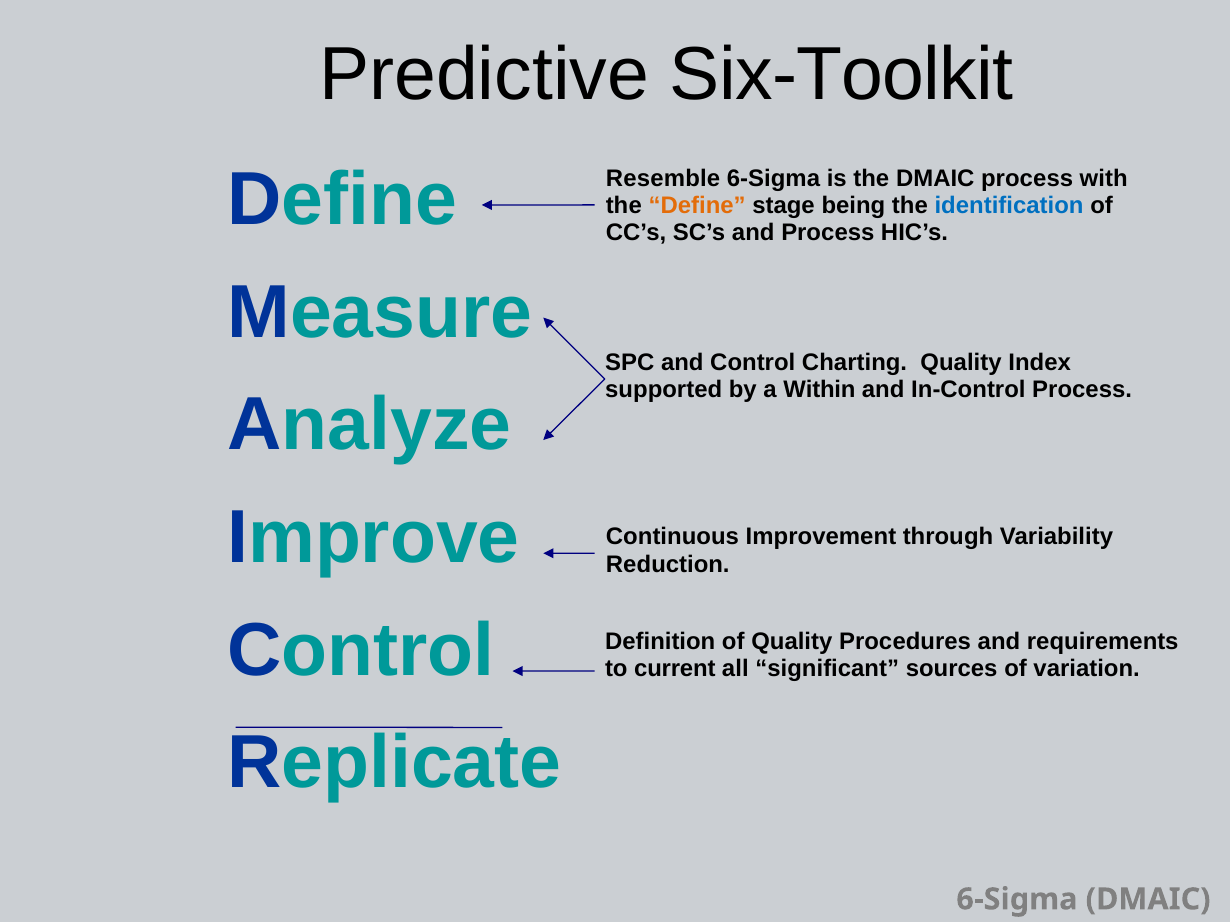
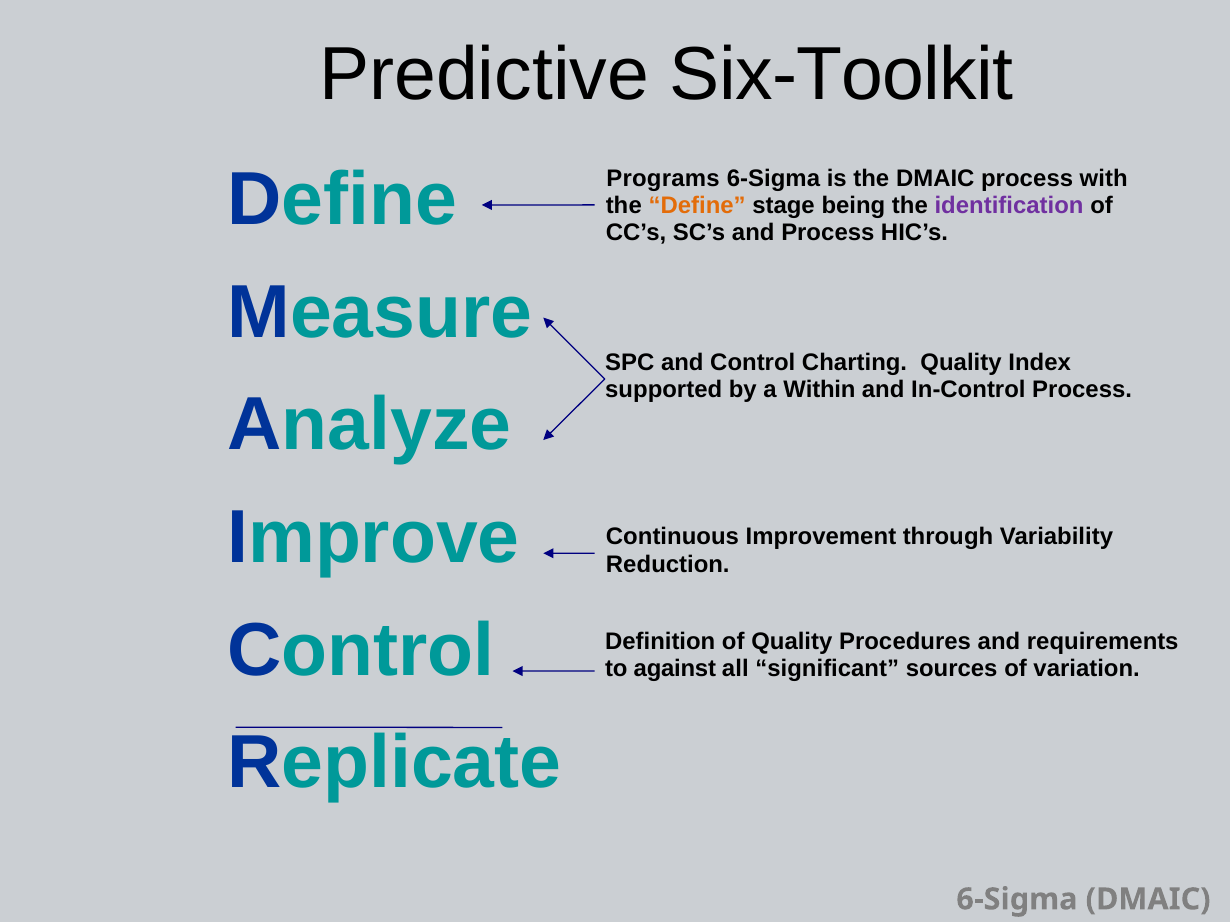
Resemble: Resemble -> Programs
identification colour: blue -> purple
current: current -> against
